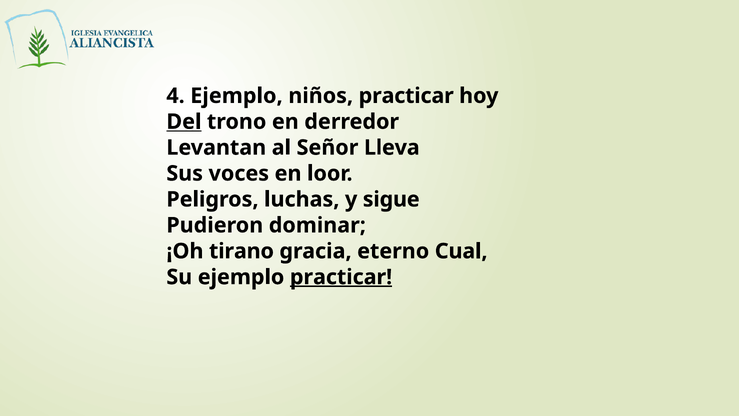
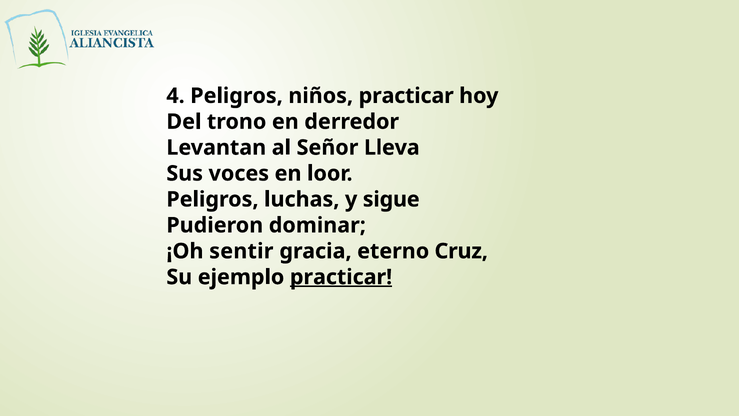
4 Ejemplo: Ejemplo -> Peligros
Del underline: present -> none
tirano: tirano -> sentir
Cual: Cual -> Cruz
